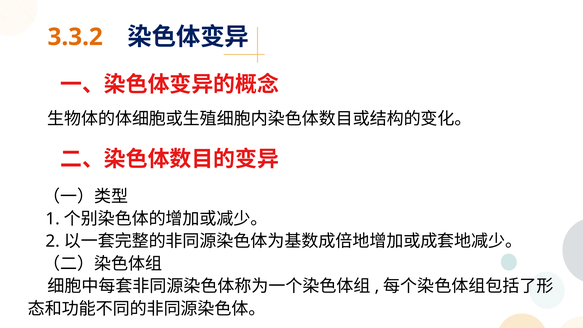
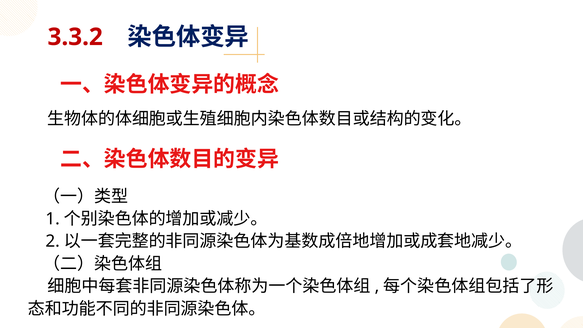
3.3.2 colour: orange -> red
